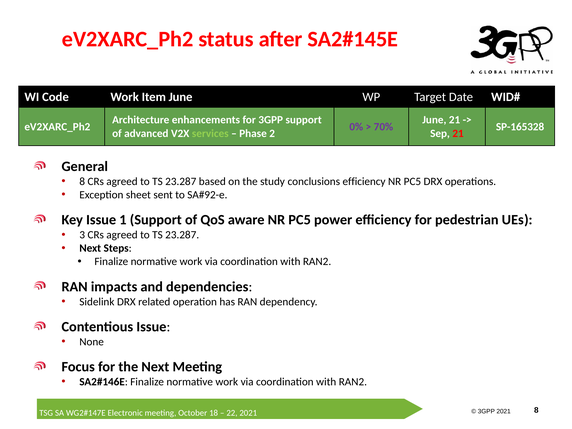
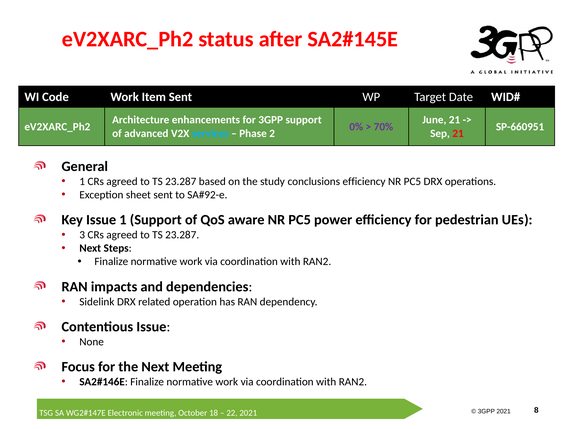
Item June: June -> Sent
SP-165328: SP-165328 -> SP-660951
services colour: light green -> light blue
8 at (82, 182): 8 -> 1
